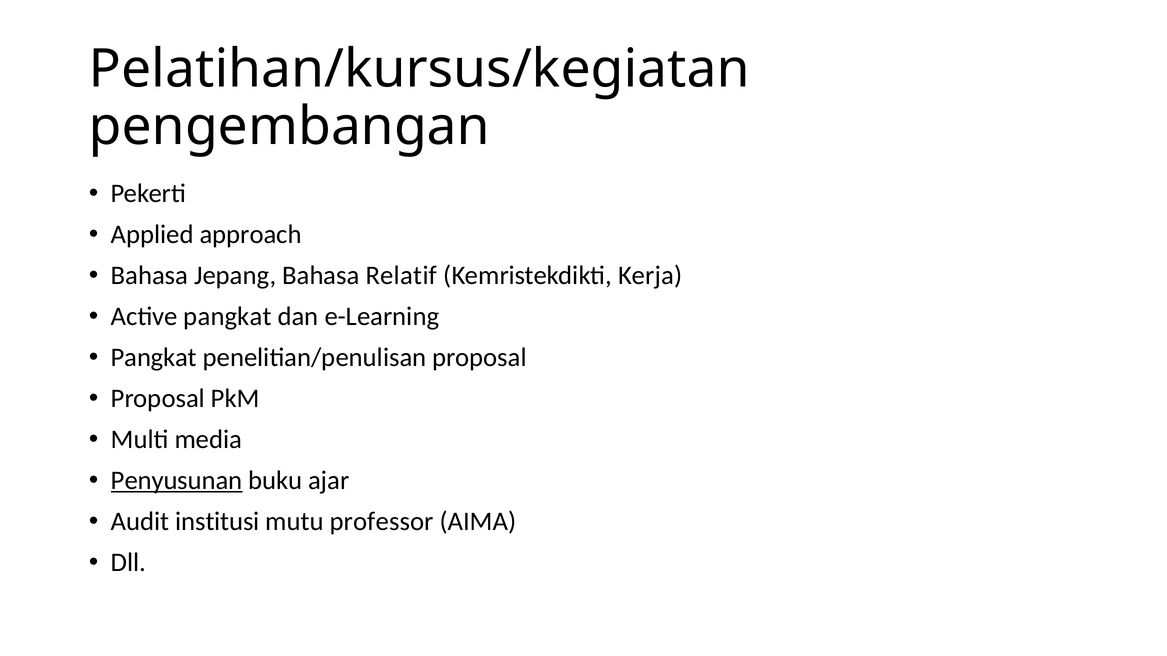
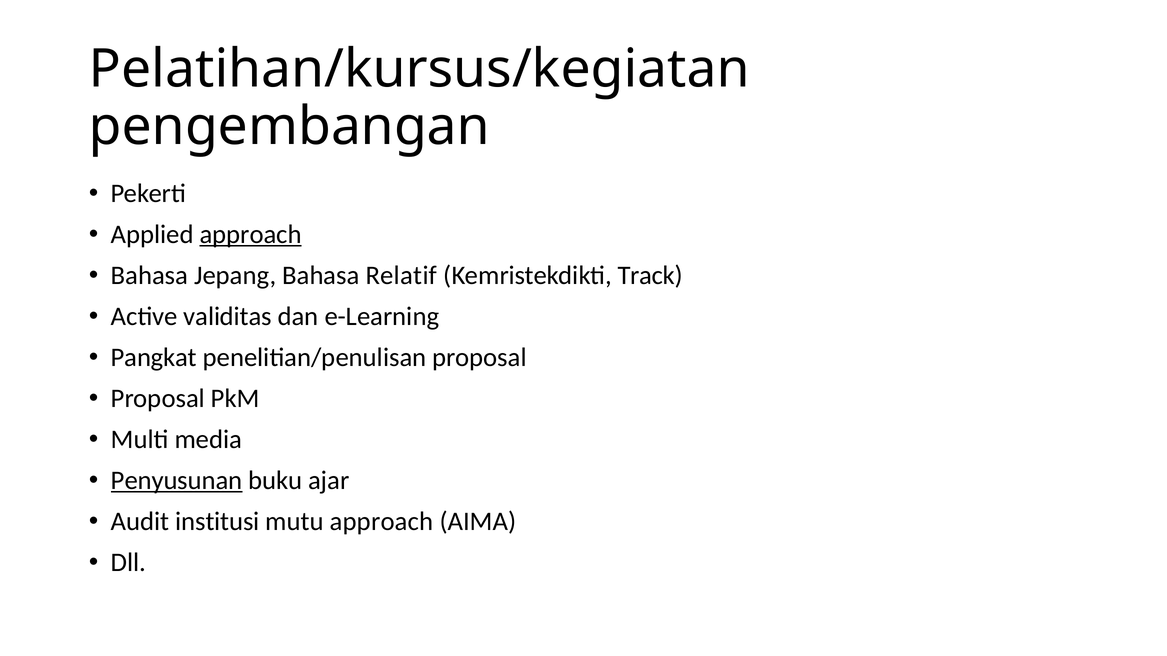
approach at (251, 234) underline: none -> present
Kerja: Kerja -> Track
Active pangkat: pangkat -> validitas
mutu professor: professor -> approach
